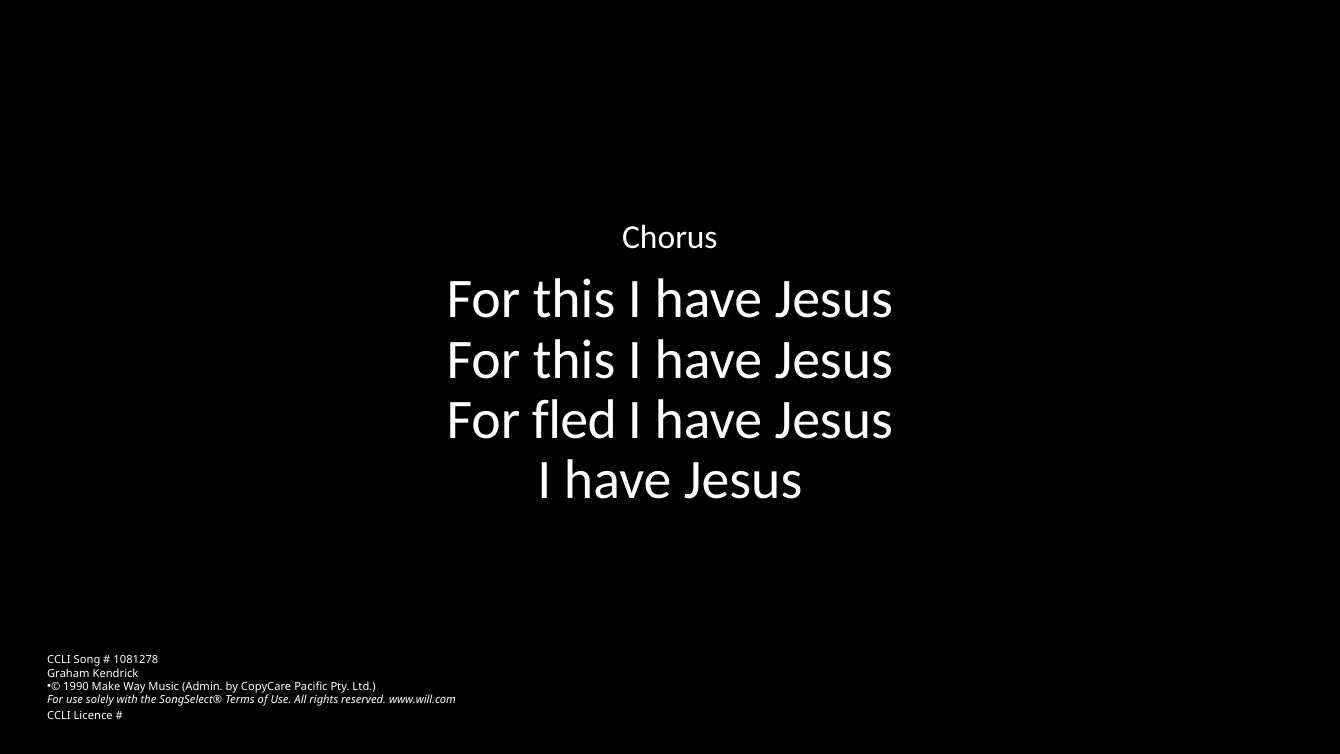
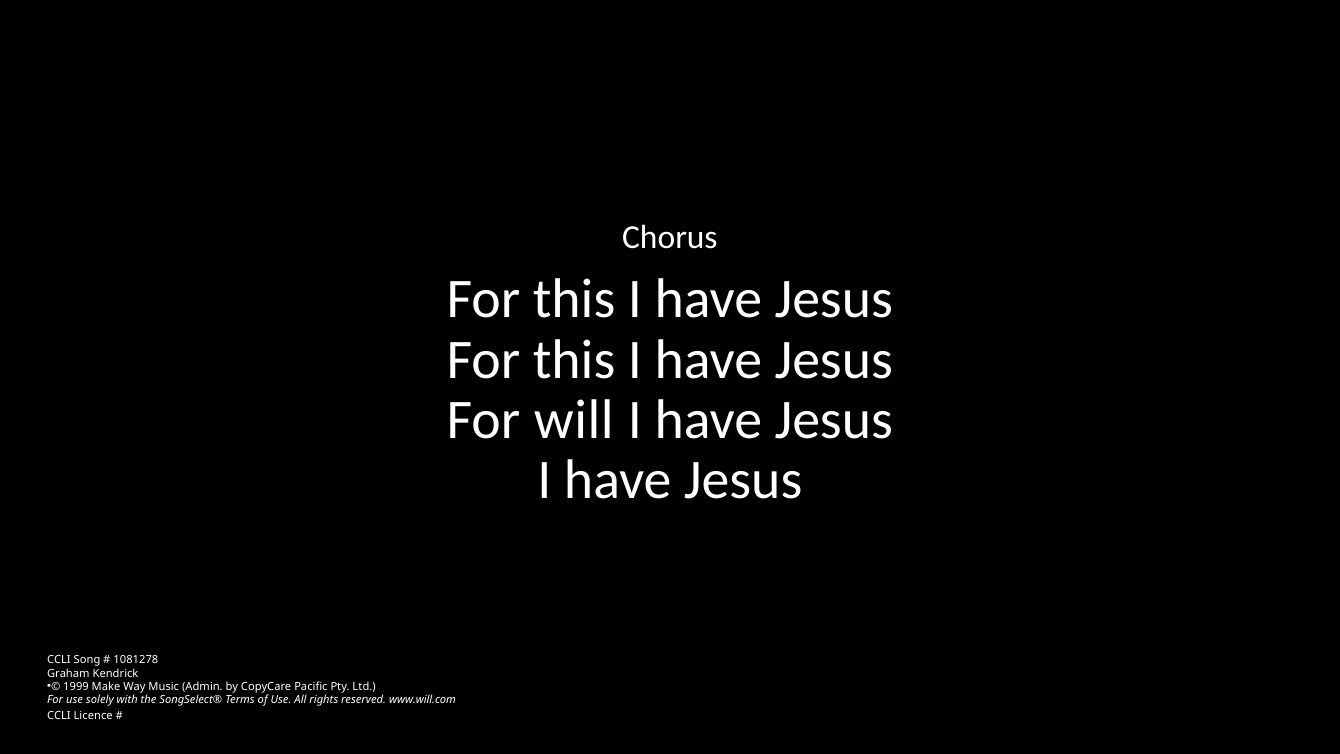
fled: fled -> will
1990: 1990 -> 1999
